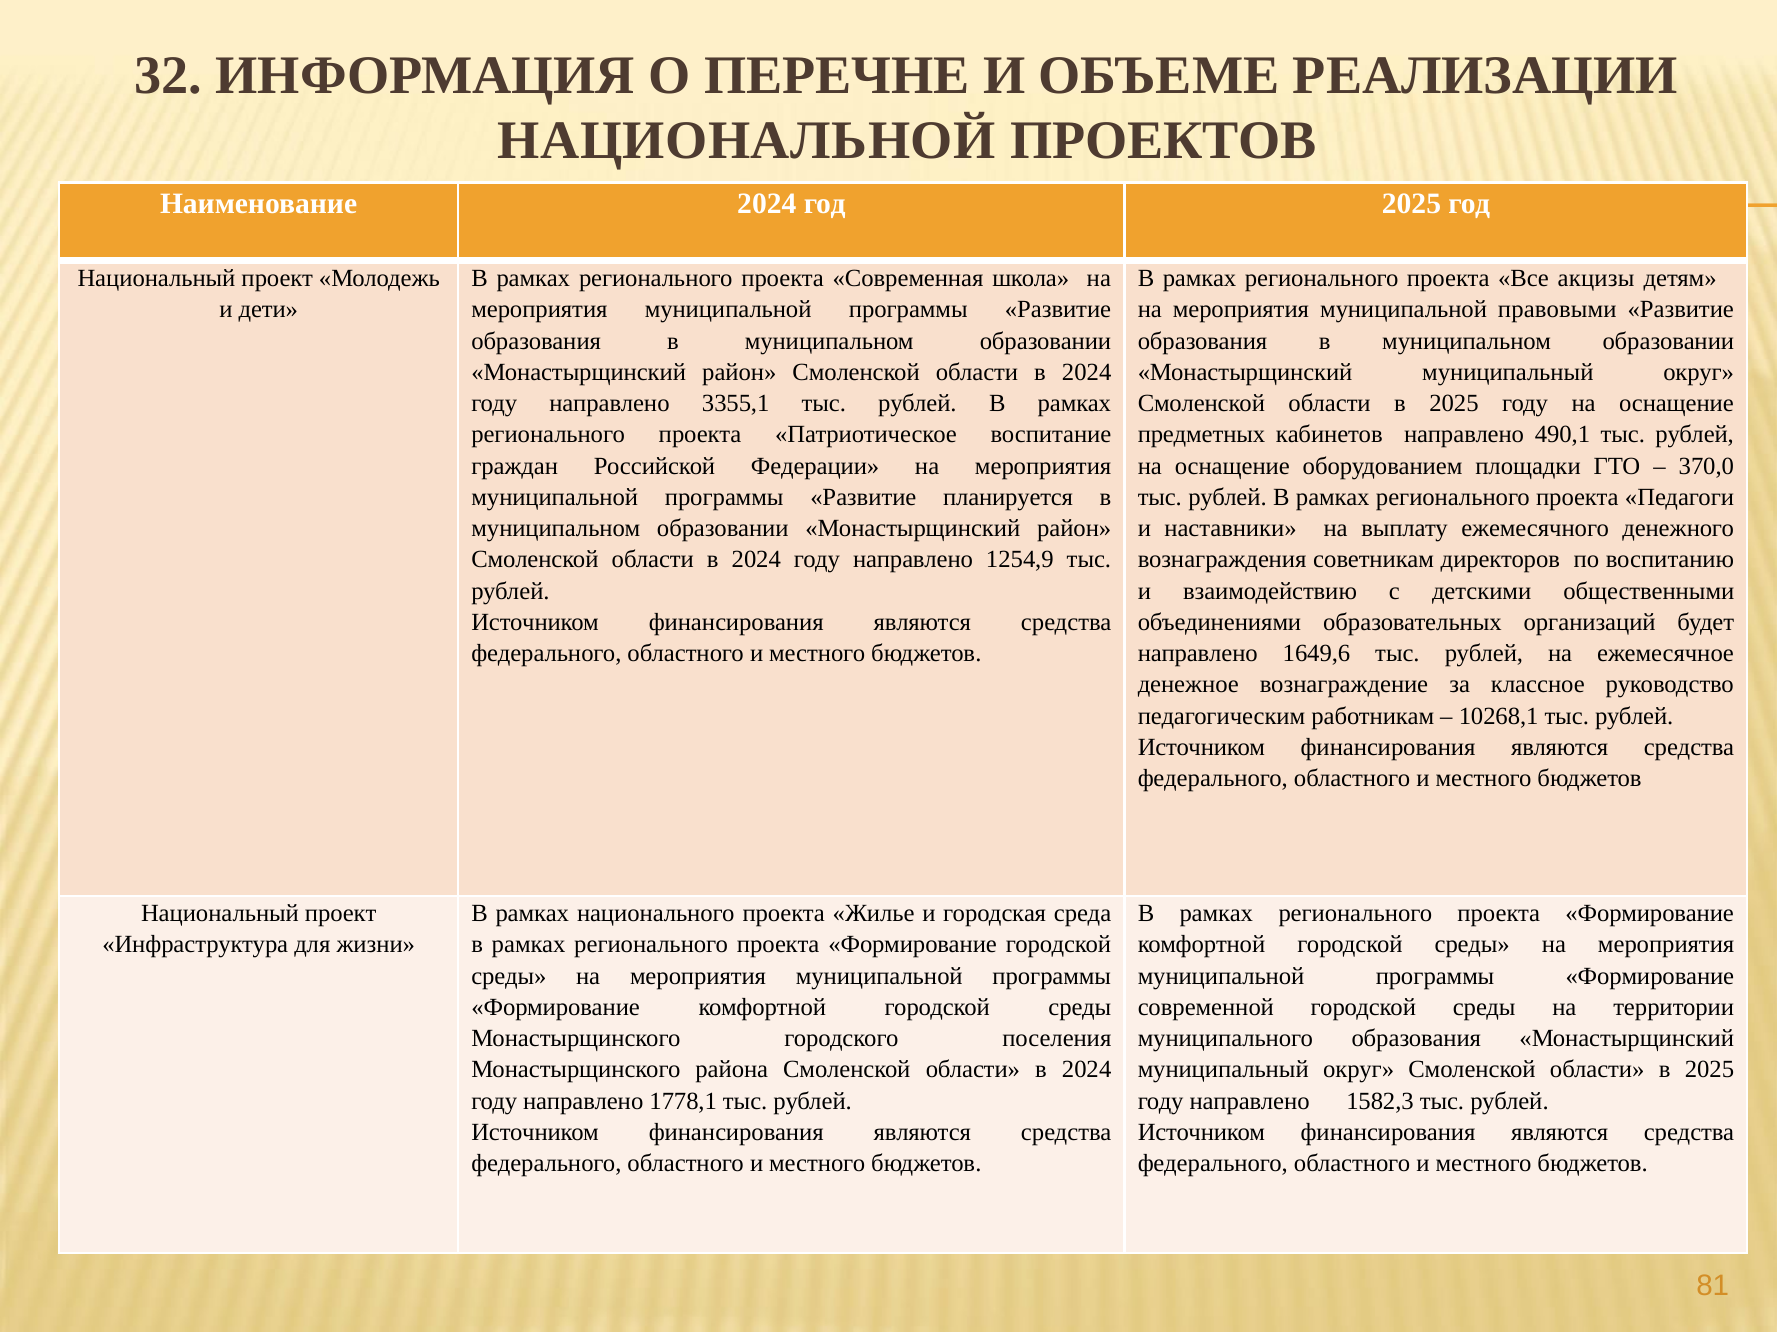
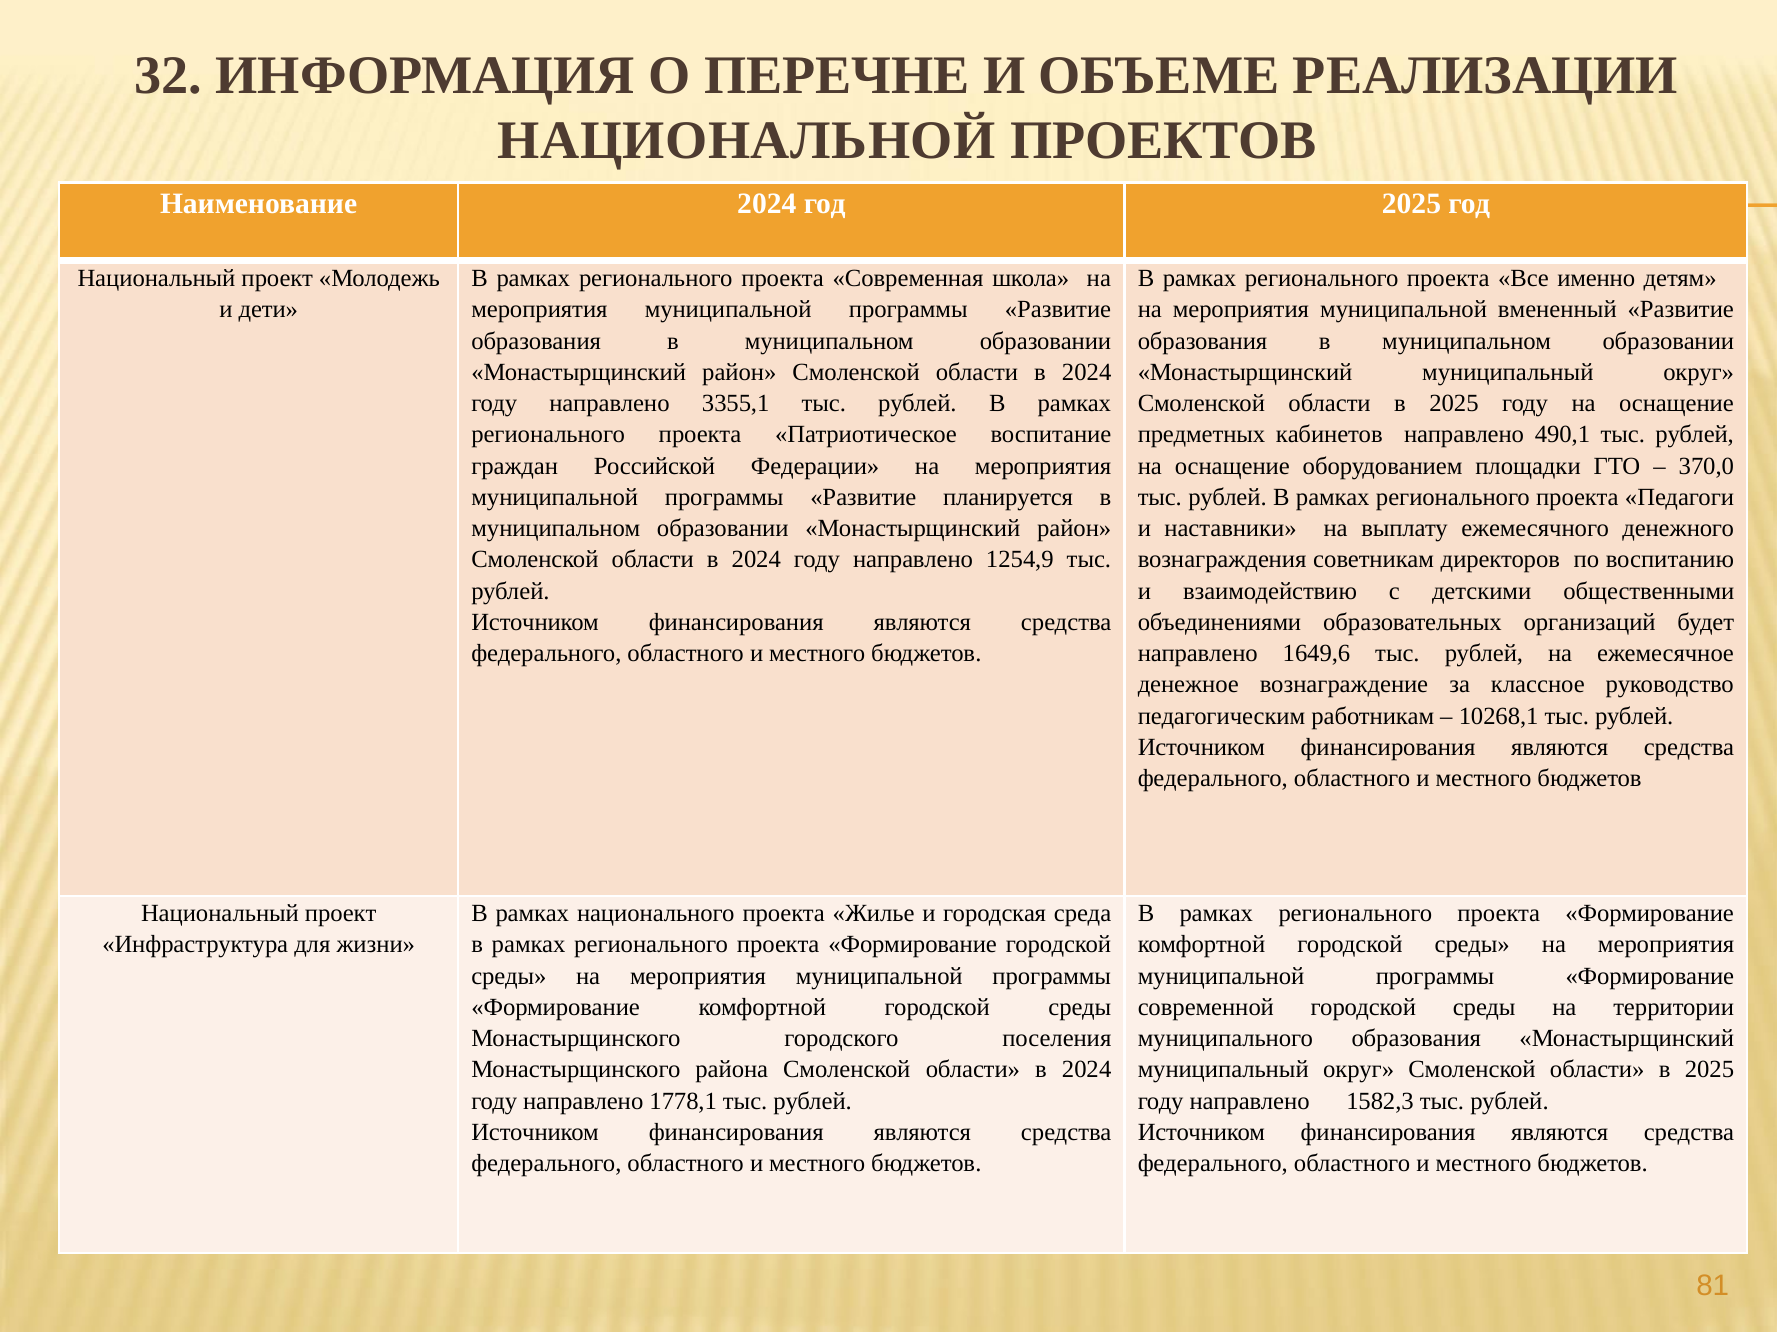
акцизы: акцизы -> именно
правовыми: правовыми -> вмененный
